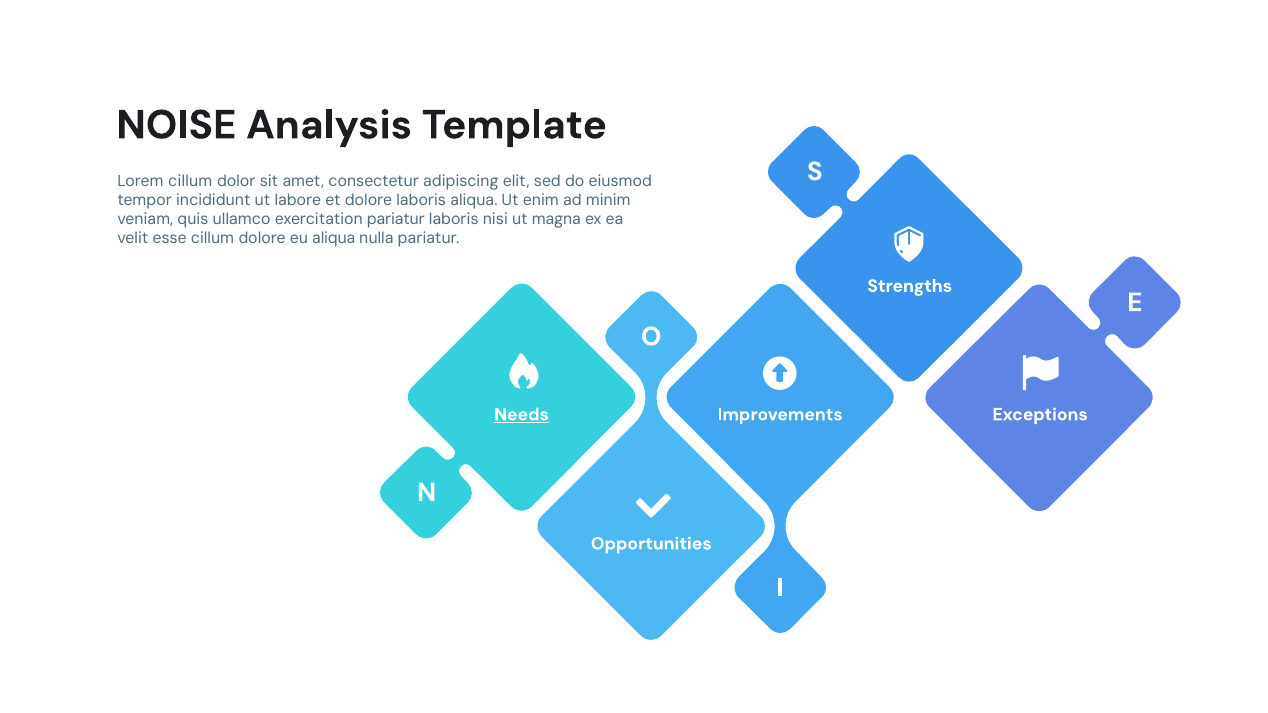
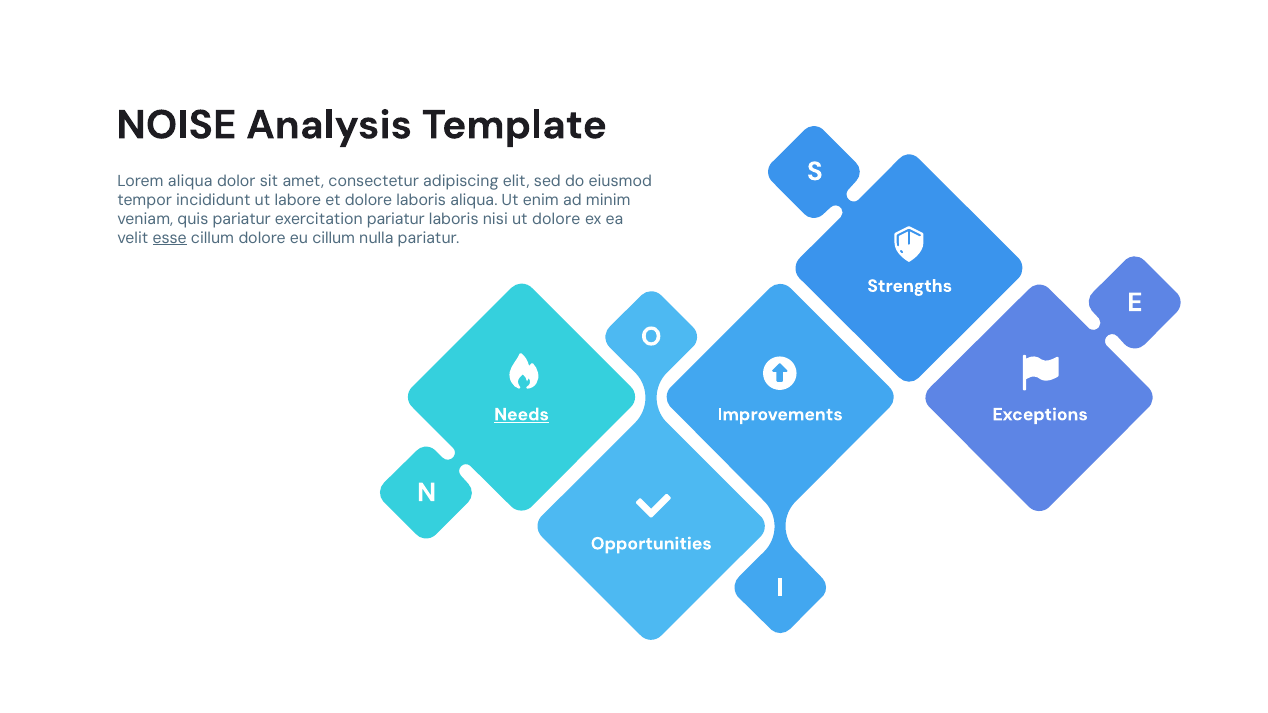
Lorem cillum: cillum -> aliqua
quis ullamco: ullamco -> pariatur
ut magna: magna -> dolore
esse underline: none -> present
eu aliqua: aliqua -> cillum
